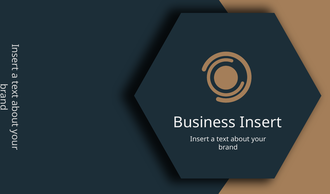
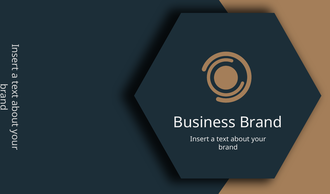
Business Insert: Insert -> Brand
